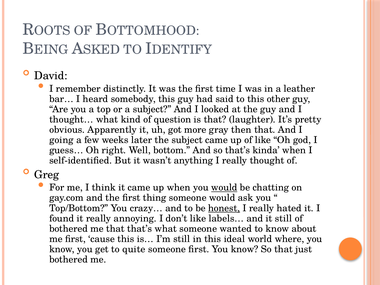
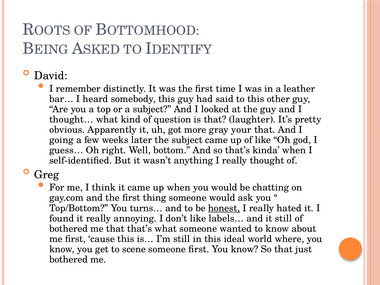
then: then -> your
would at (224, 188) underline: present -> none
crazy…: crazy… -> turns…
quite: quite -> scene
